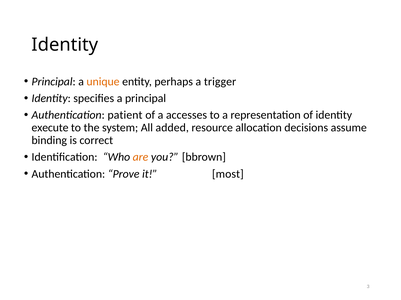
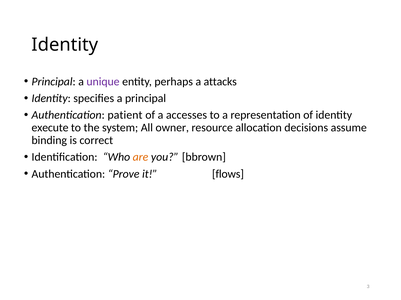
unique colour: orange -> purple
trigger: trigger -> attacks
added: added -> owner
most: most -> flows
